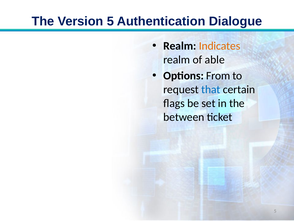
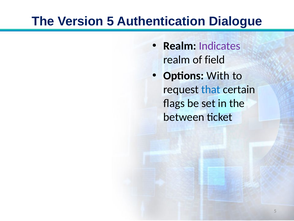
Indicates colour: orange -> purple
able: able -> field
From: From -> With
